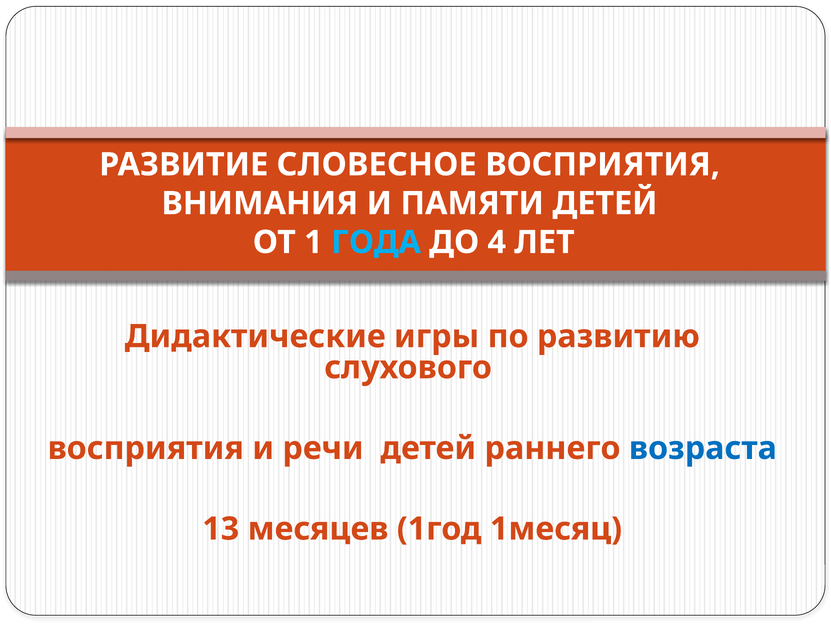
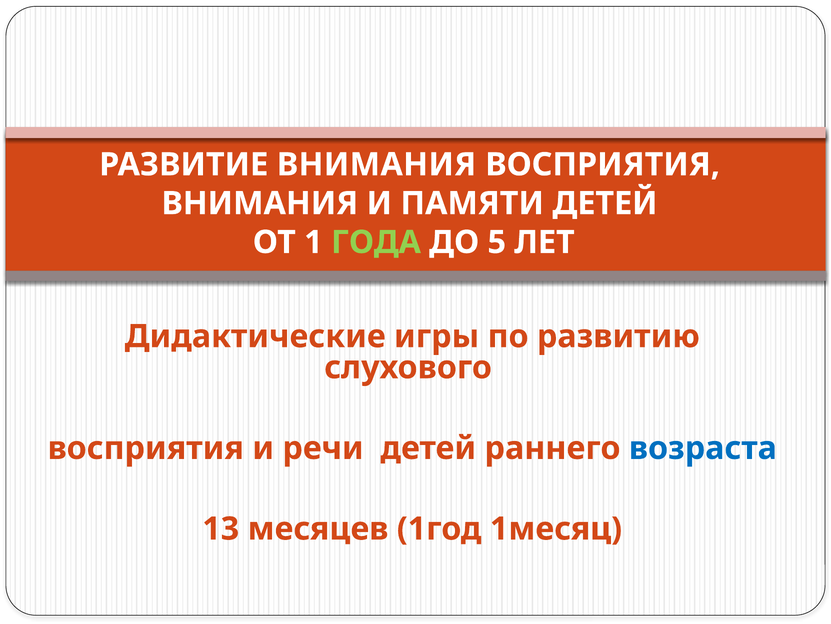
РАЗВИТИЕ СЛОВЕСНОЕ: СЛОВЕСНОЕ -> ВНИМАНИЯ
ГОДА colour: light blue -> light green
4: 4 -> 5
